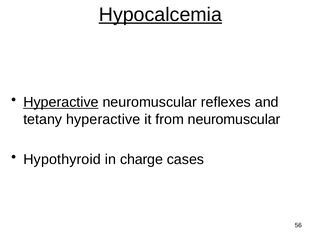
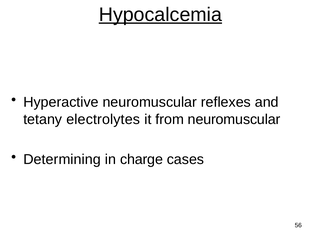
Hyperactive at (61, 102) underline: present -> none
tetany hyperactive: hyperactive -> electrolytes
Hypothyroid: Hypothyroid -> Determining
